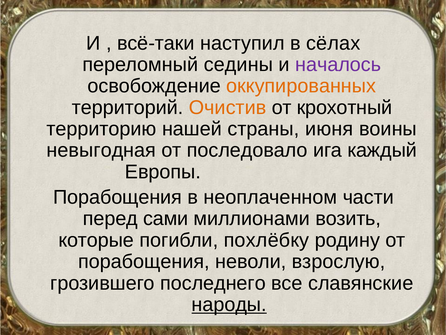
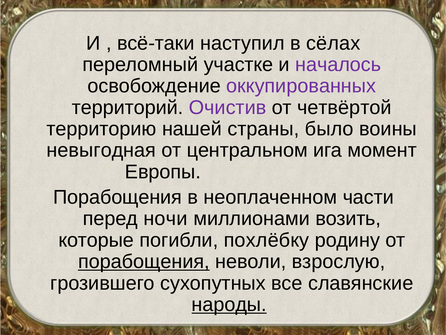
седины: седины -> участке
оккупированных colour: orange -> purple
Очистив colour: orange -> purple
крохотный: крохотный -> четвёртой
июня: июня -> было
последовало: последовало -> центральном
каждый: каждый -> момент
сами: сами -> ночи
порабощения at (144, 261) underline: none -> present
последнего: последнего -> сухопутных
